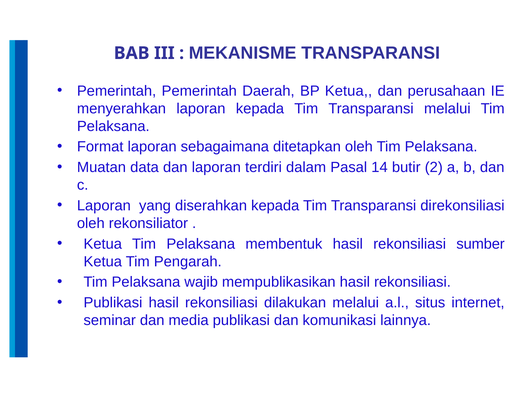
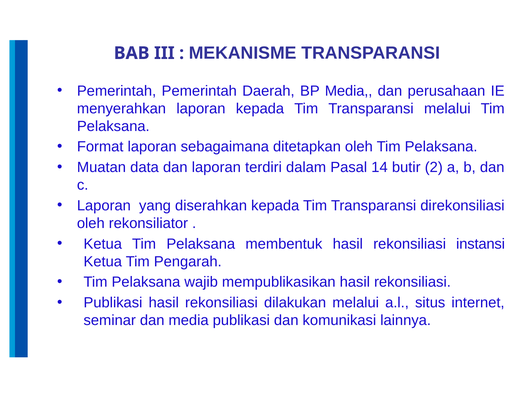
BP Ketua: Ketua -> Media
sumber: sumber -> instansi
